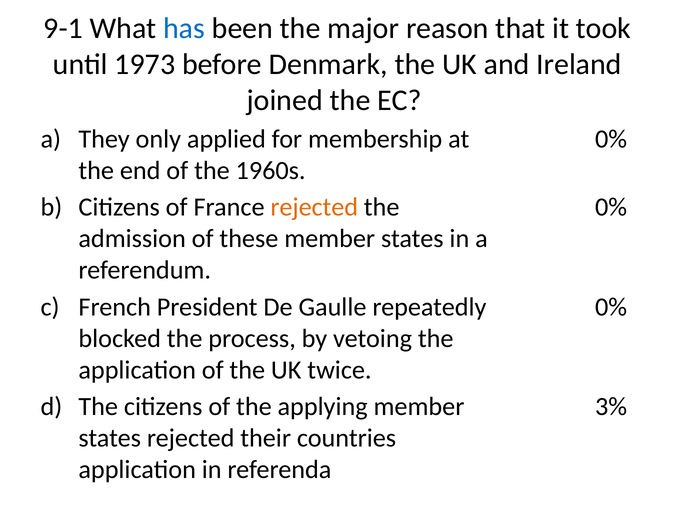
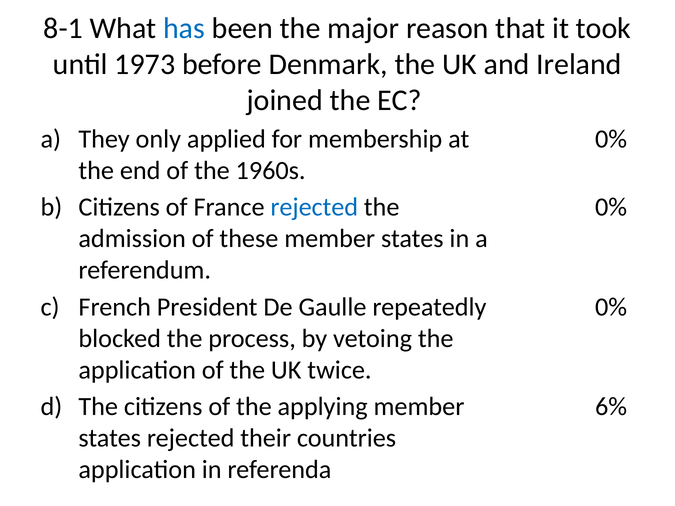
9-1: 9-1 -> 8-1
rejected at (314, 207) colour: orange -> blue
3%: 3% -> 6%
